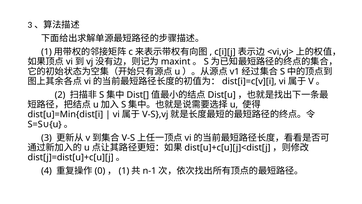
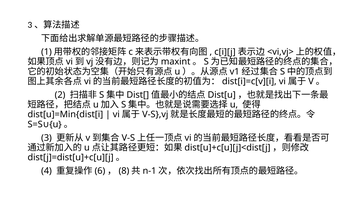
0: 0 -> 6
1 at (124, 171): 1 -> 8
